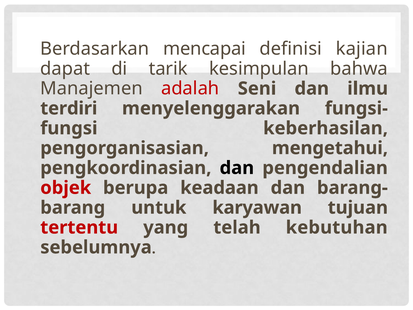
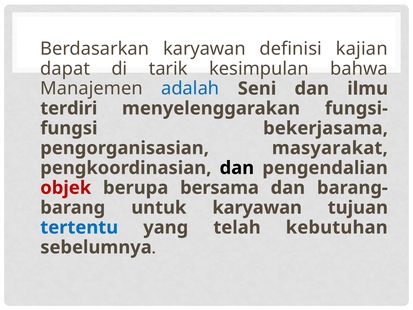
Berdasarkan mencapai: mencapai -> karyawan
adalah colour: red -> blue
keberhasilan: keberhasilan -> bekerjasama
mengetahui: mengetahui -> masyarakat
keadaan: keadaan -> bersama
tertentu colour: red -> blue
